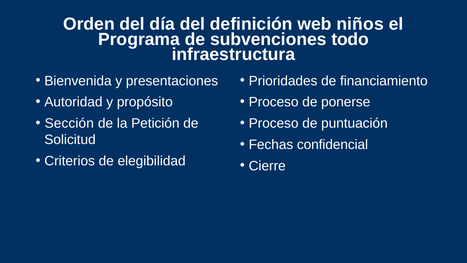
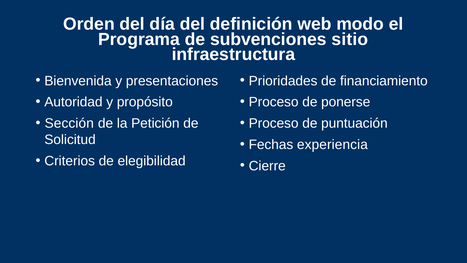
niños: niños -> modo
todo: todo -> sitio
confidencial: confidencial -> experiencia
